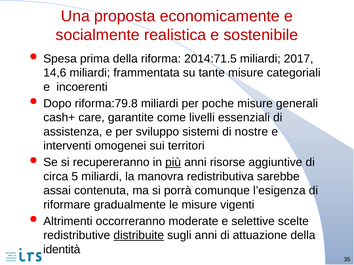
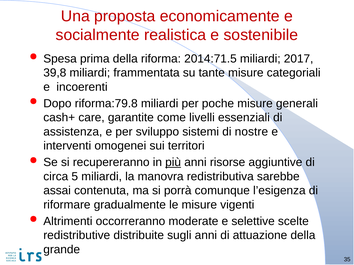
14,6: 14,6 -> 39,8
distribuite underline: present -> none
identità: identità -> grande
